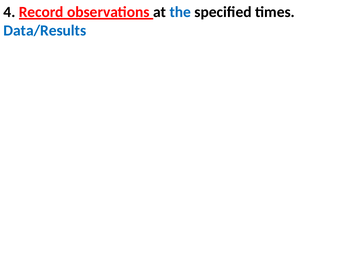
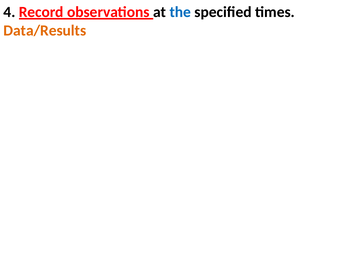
Data/Results colour: blue -> orange
